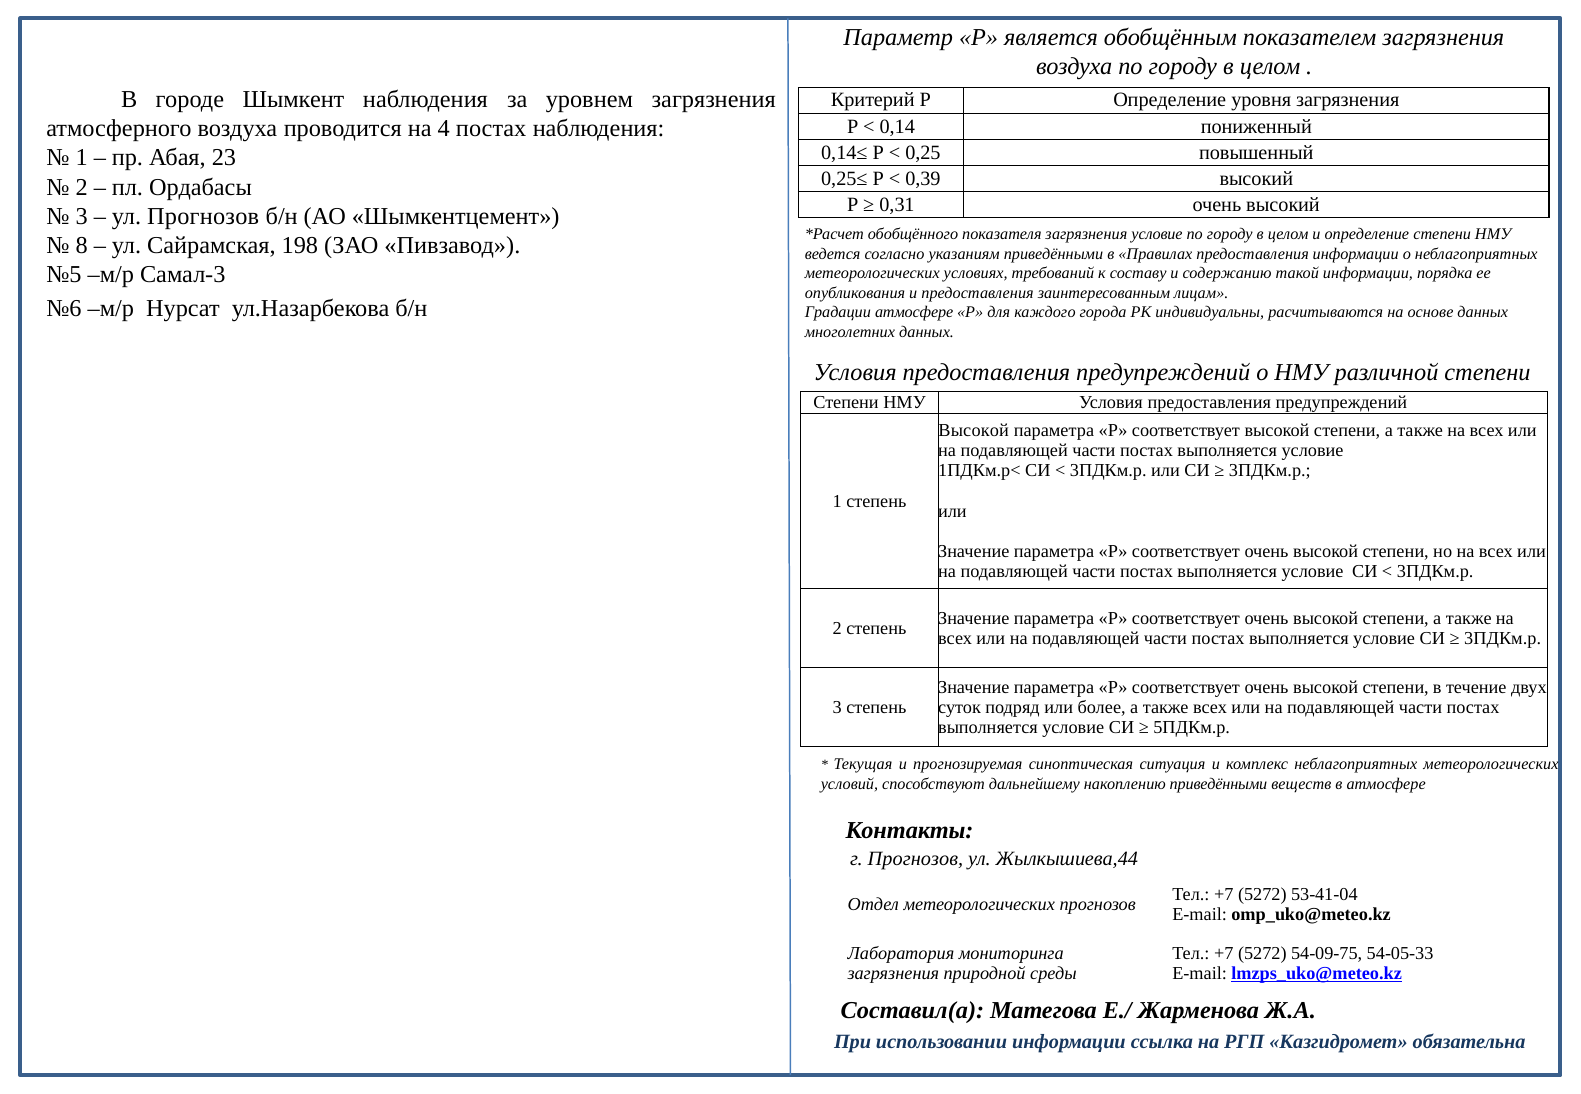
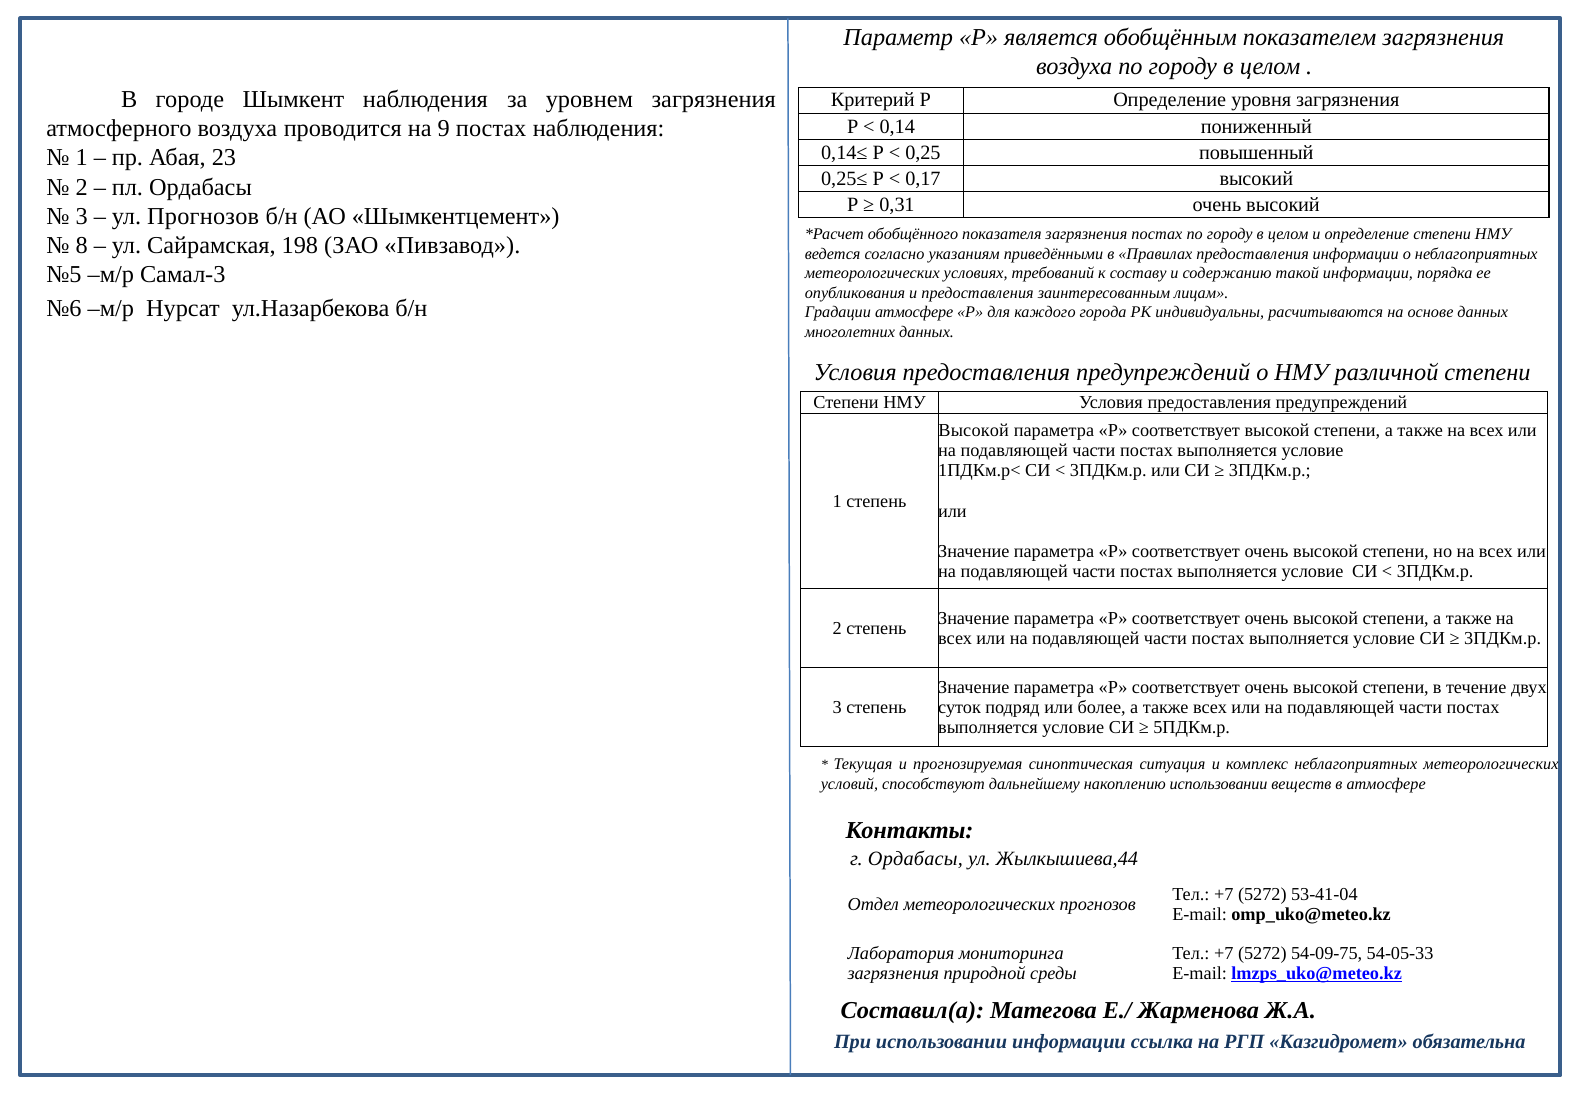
4: 4 -> 9
0,39: 0,39 -> 0,17
загрязнения условие: условие -> постах
накоплению приведёнными: приведёнными -> использовании
г Прогнозов: Прогнозов -> Ордабасы
